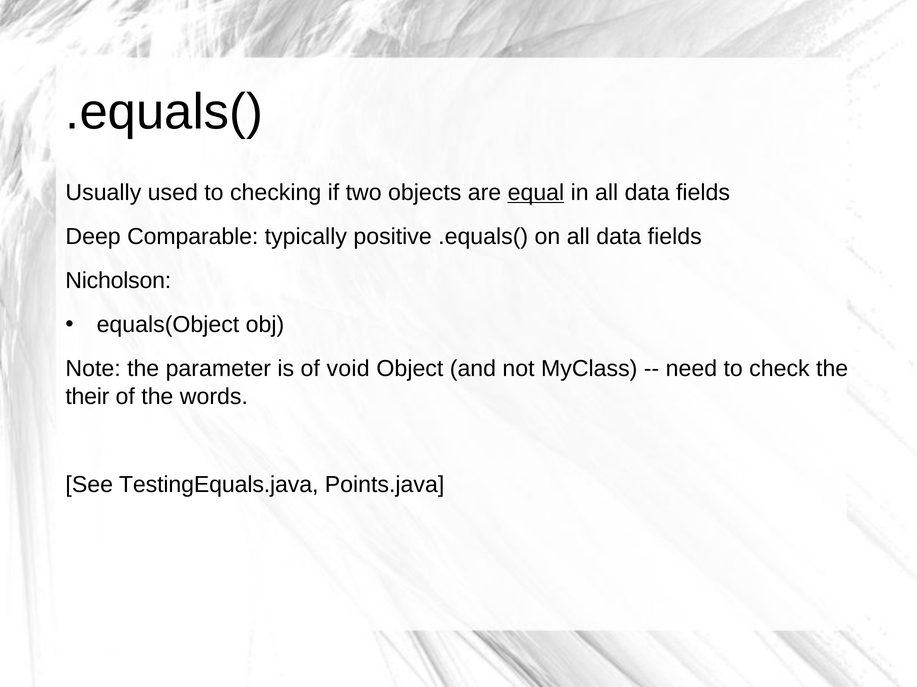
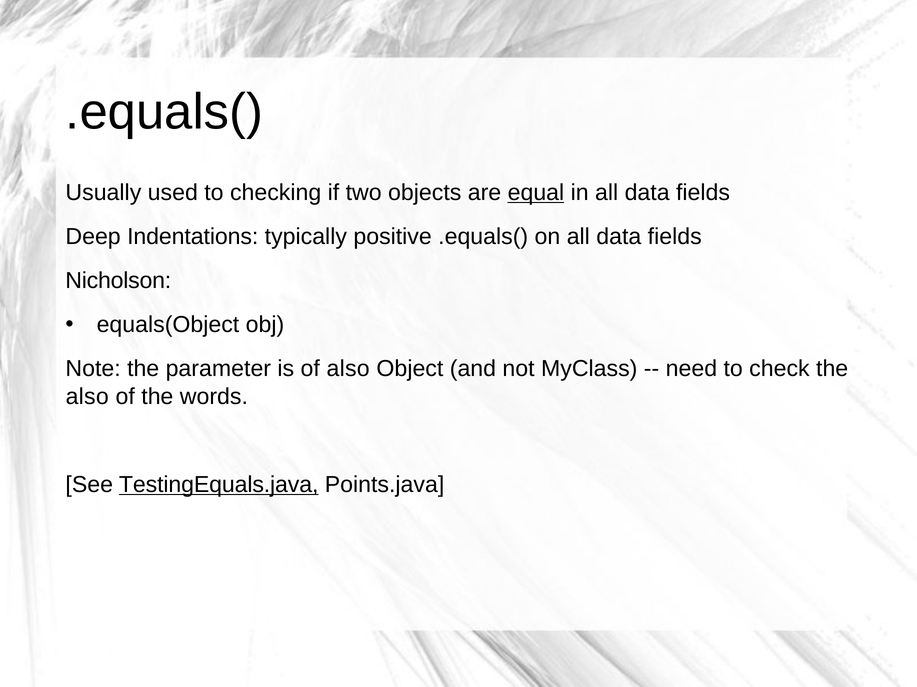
Comparable: Comparable -> Indentations
of void: void -> also
their at (87, 397): their -> also
TestingEquals.java underline: none -> present
